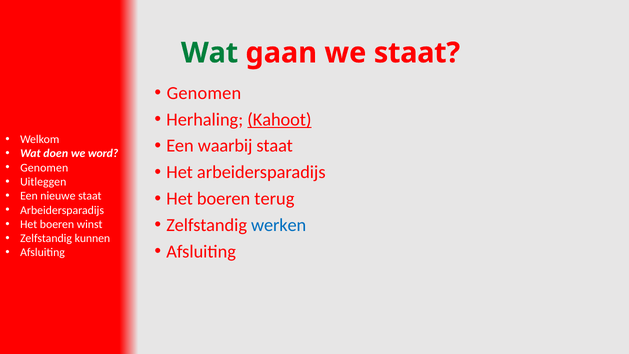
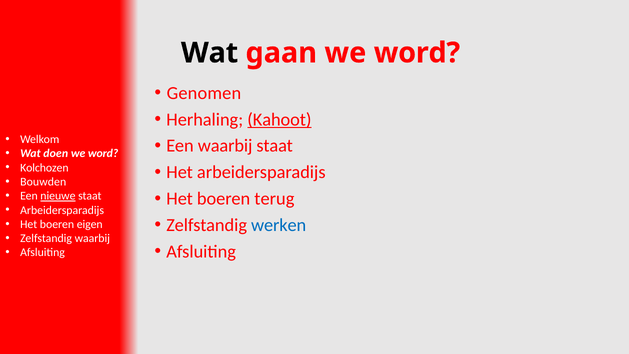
Wat at (210, 53) colour: green -> black
gaan we staat: staat -> word
Genomen at (44, 168): Genomen -> Kolchozen
Uitleggen: Uitleggen -> Bouwden
nieuwe underline: none -> present
winst: winst -> eigen
Zelfstandig kunnen: kunnen -> waarbij
